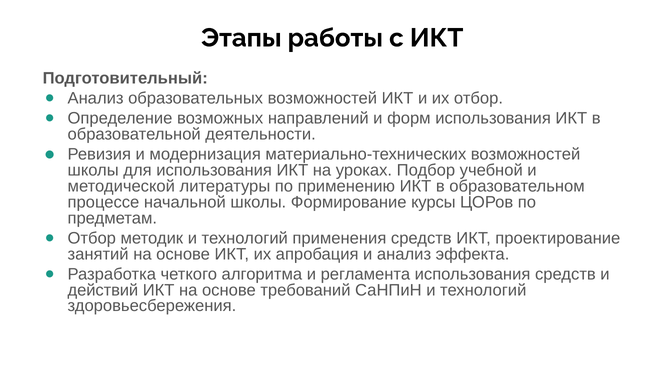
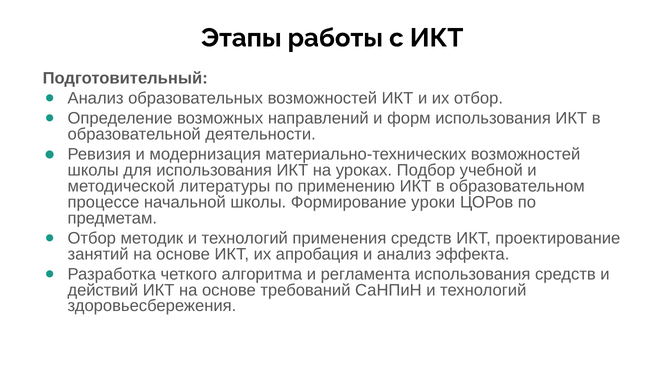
курсы: курсы -> уроки
